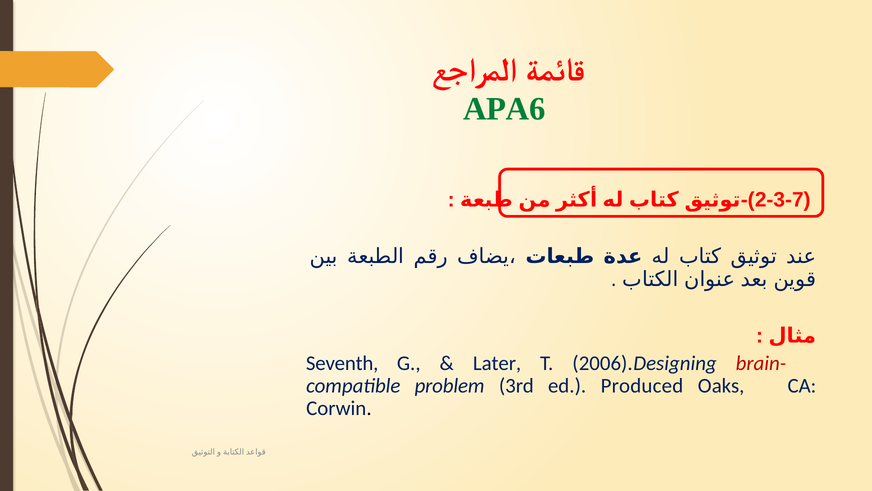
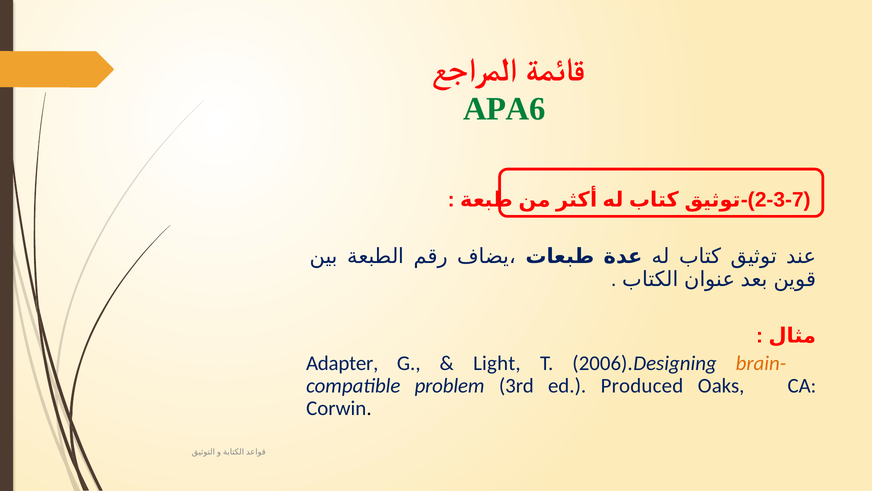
Seventh: Seventh -> Adapter
Later: Later -> Light
brain- colour: red -> orange
